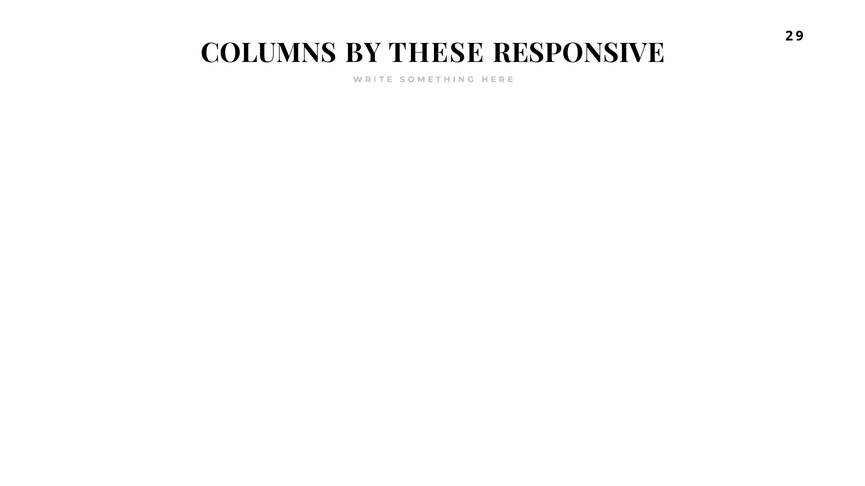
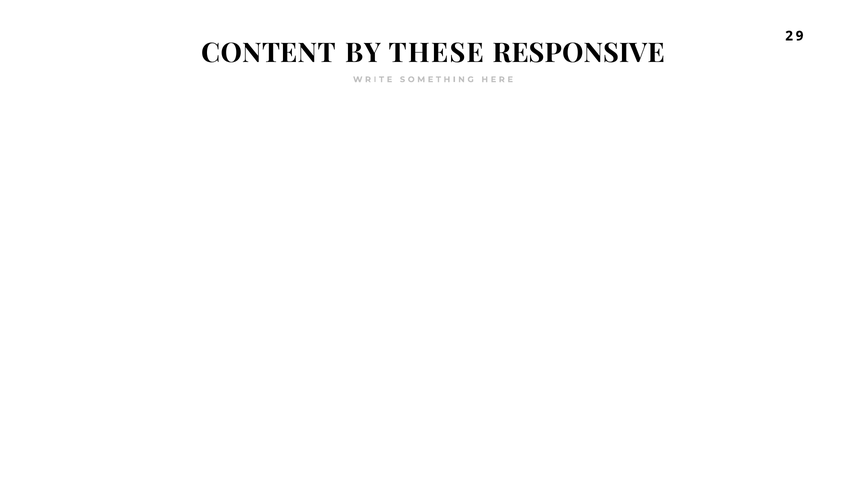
COLUMNS: COLUMNS -> CONTENT
